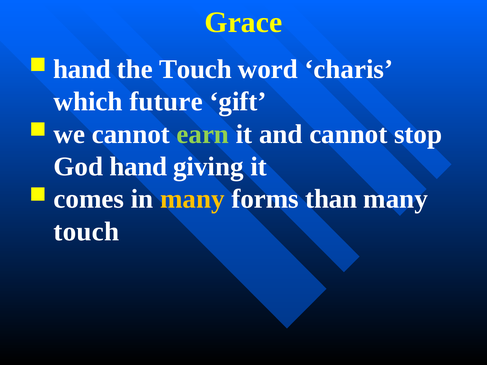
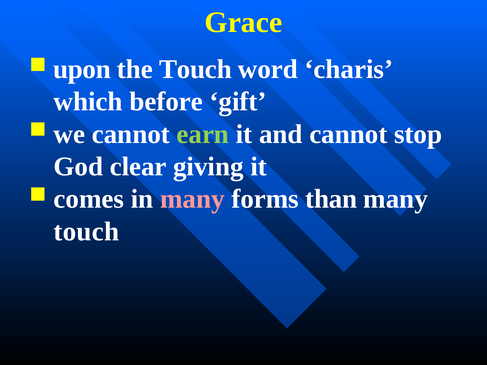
hand at (82, 69): hand -> upon
future: future -> before
God hand: hand -> clear
many at (192, 199) colour: yellow -> pink
